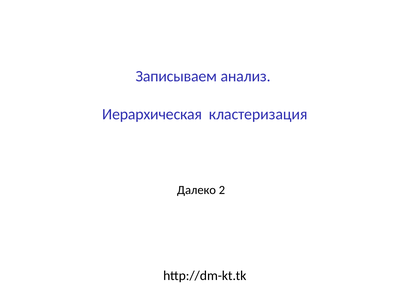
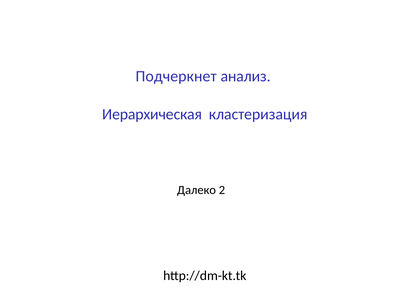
Записываем: Записываем -> Подчеркнет
